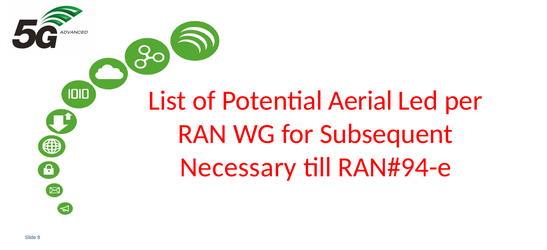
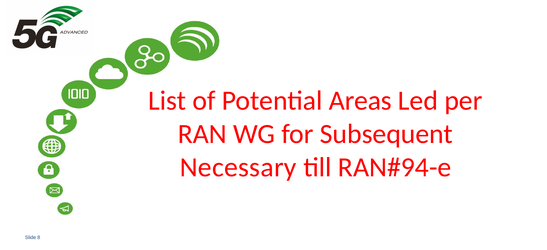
Aerial: Aerial -> Areas
